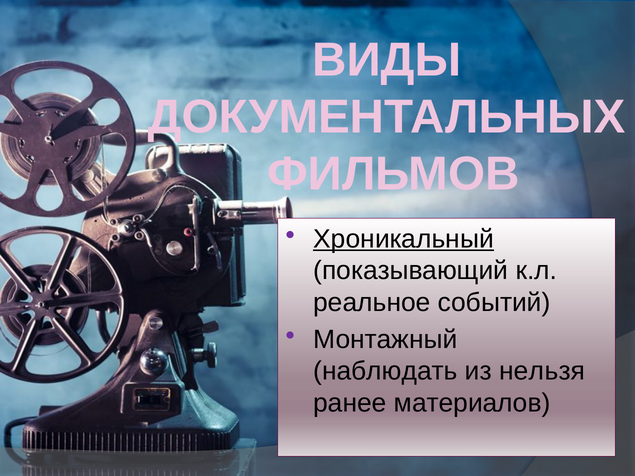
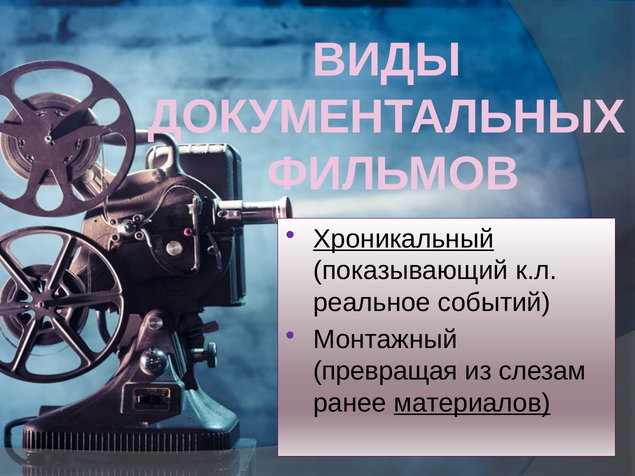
наблюдать: наблюдать -> превращая
нельзя: нельзя -> слезам
материалов underline: none -> present
